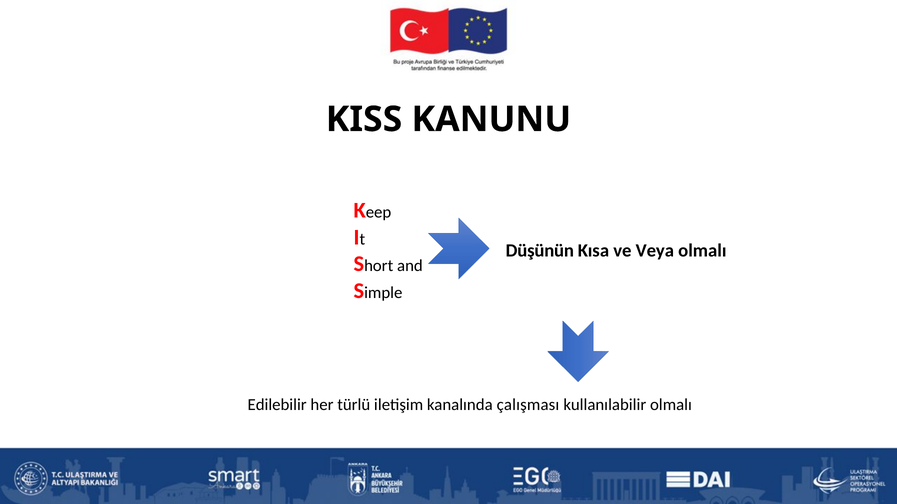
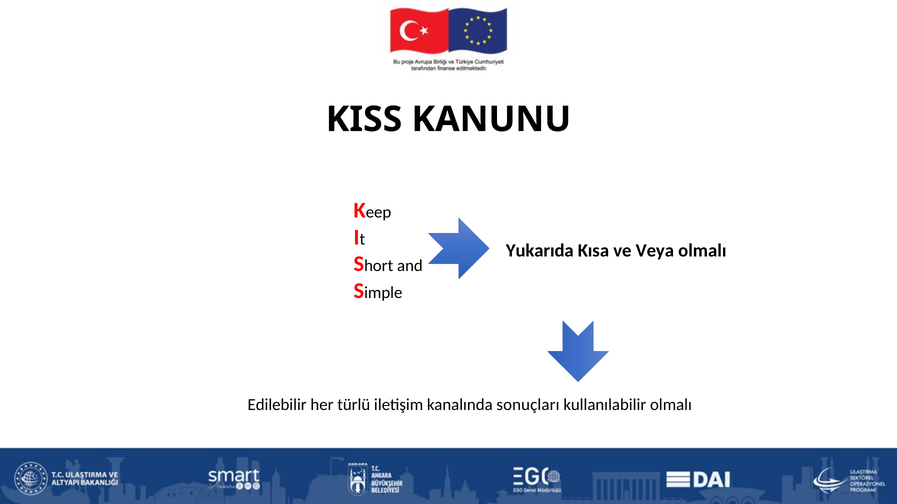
Düşünün: Düşünün -> Yukarıda
çalışması: çalışması -> sonuçları
